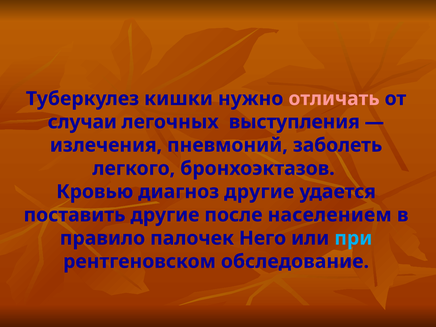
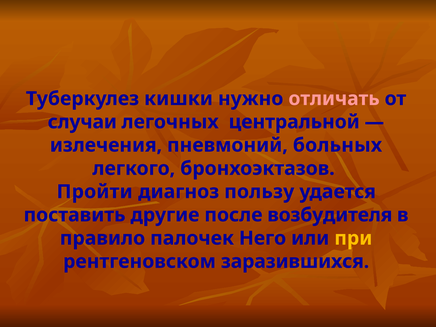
выступления: выступления -> центральной
заболеть: заболеть -> больных
Кровью: Кровью -> Пройти
диагноз другие: другие -> пользу
населением: населением -> возбудителя
при colour: light blue -> yellow
обследование: обследование -> заразившихся
